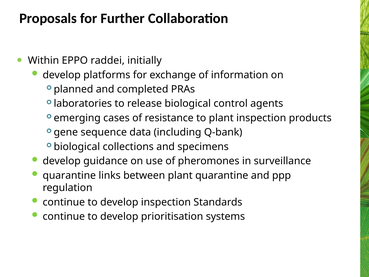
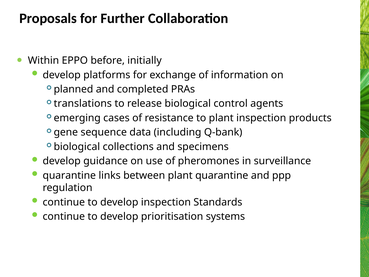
raddei: raddei -> before
laboratories: laboratories -> translations
